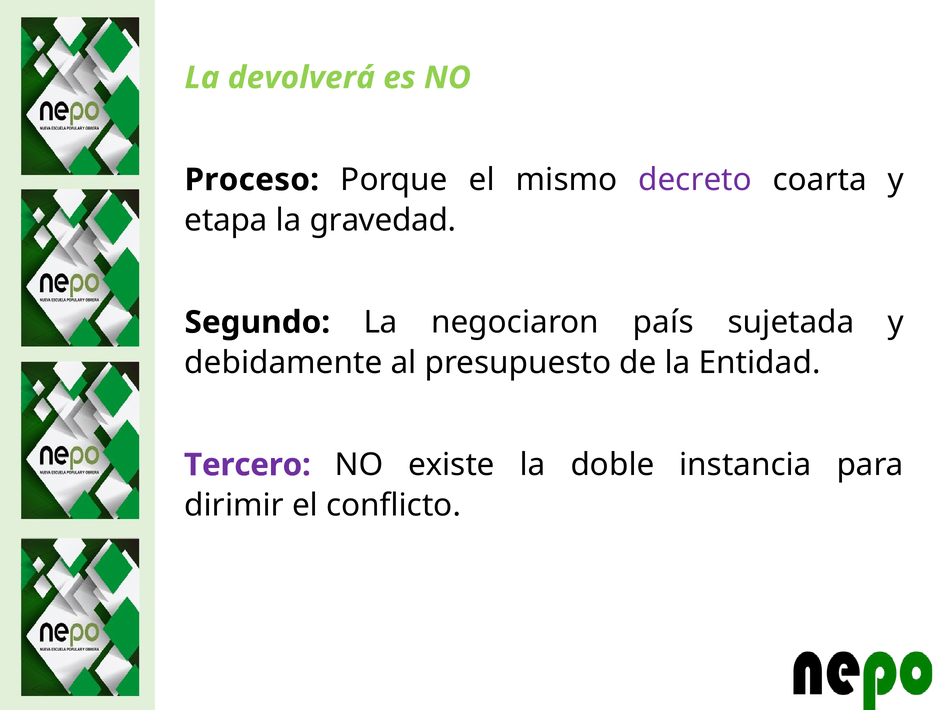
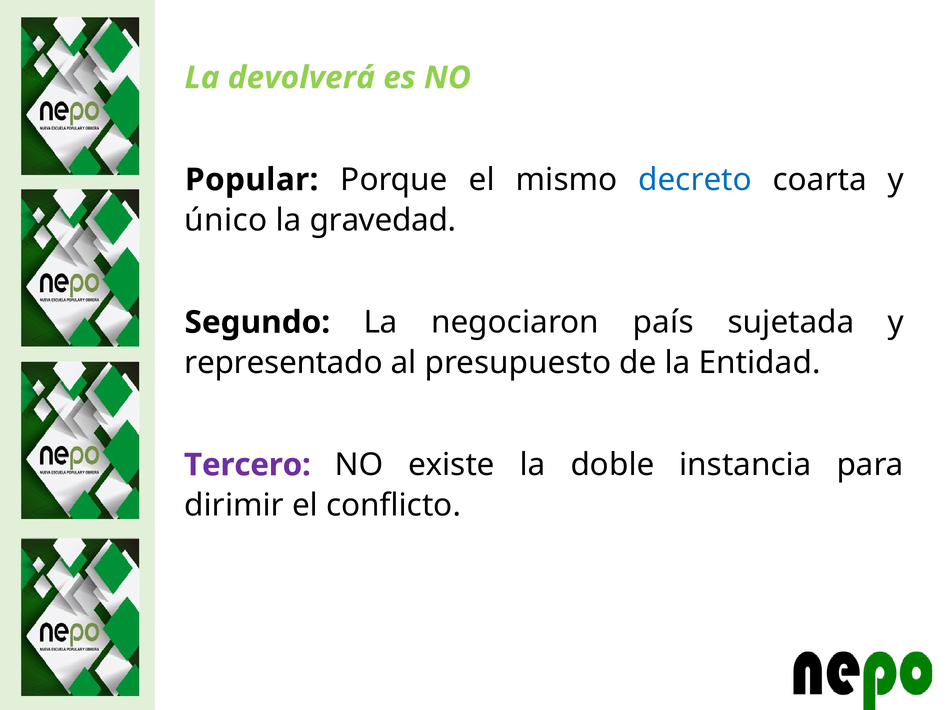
Proceso: Proceso -> Popular
decreto colour: purple -> blue
etapa: etapa -> único
debidamente: debidamente -> representado
